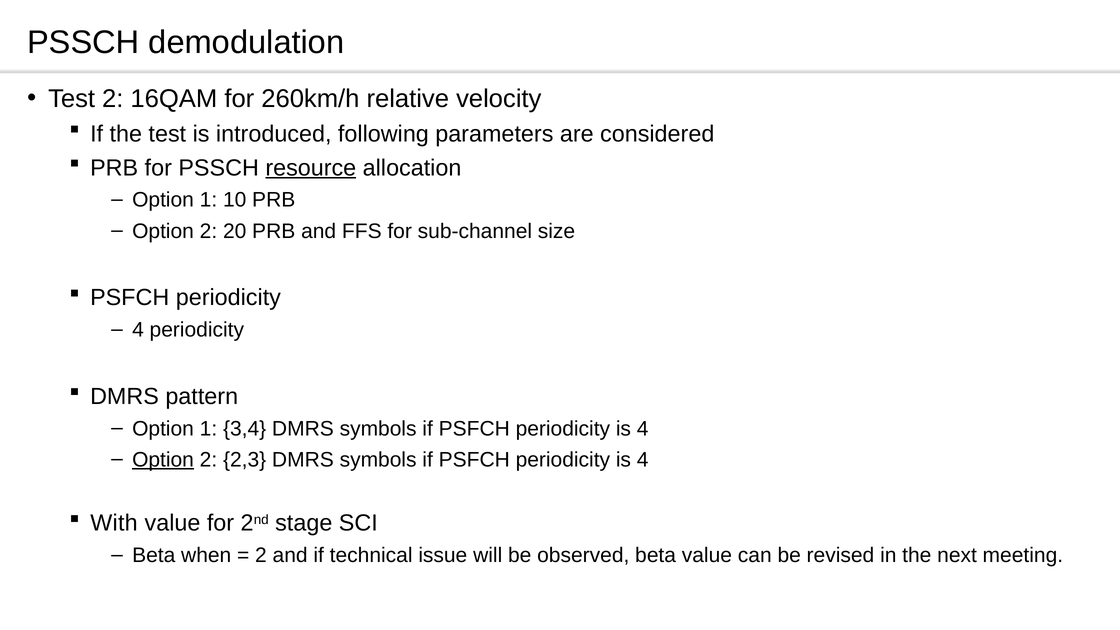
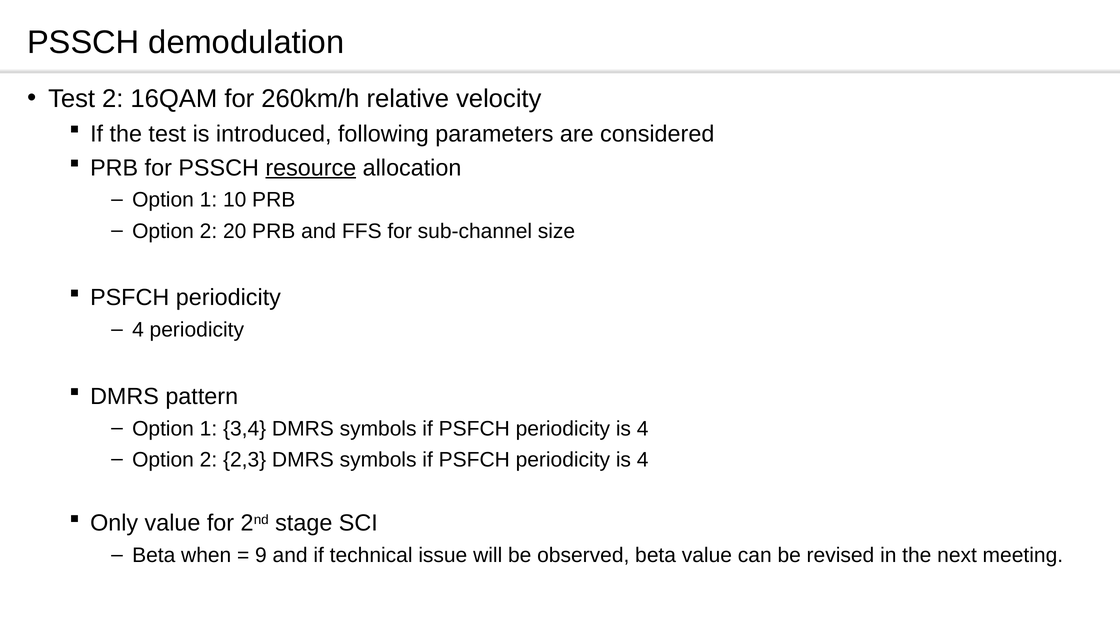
Option at (163, 460) underline: present -> none
With: With -> Only
2 at (261, 556): 2 -> 9
